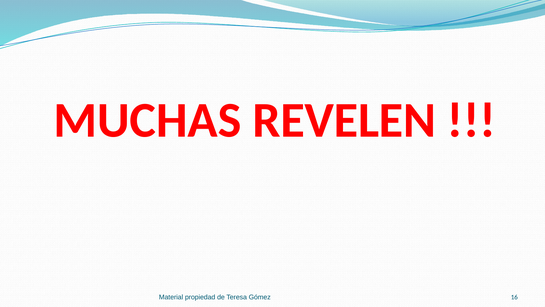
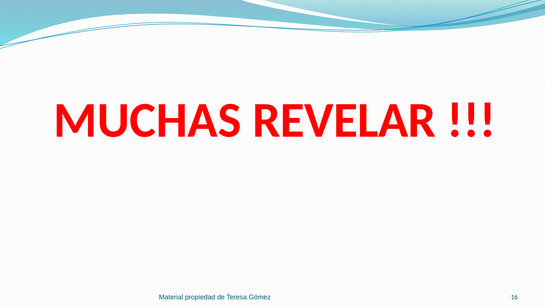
REVELEN: REVELEN -> REVELAR
